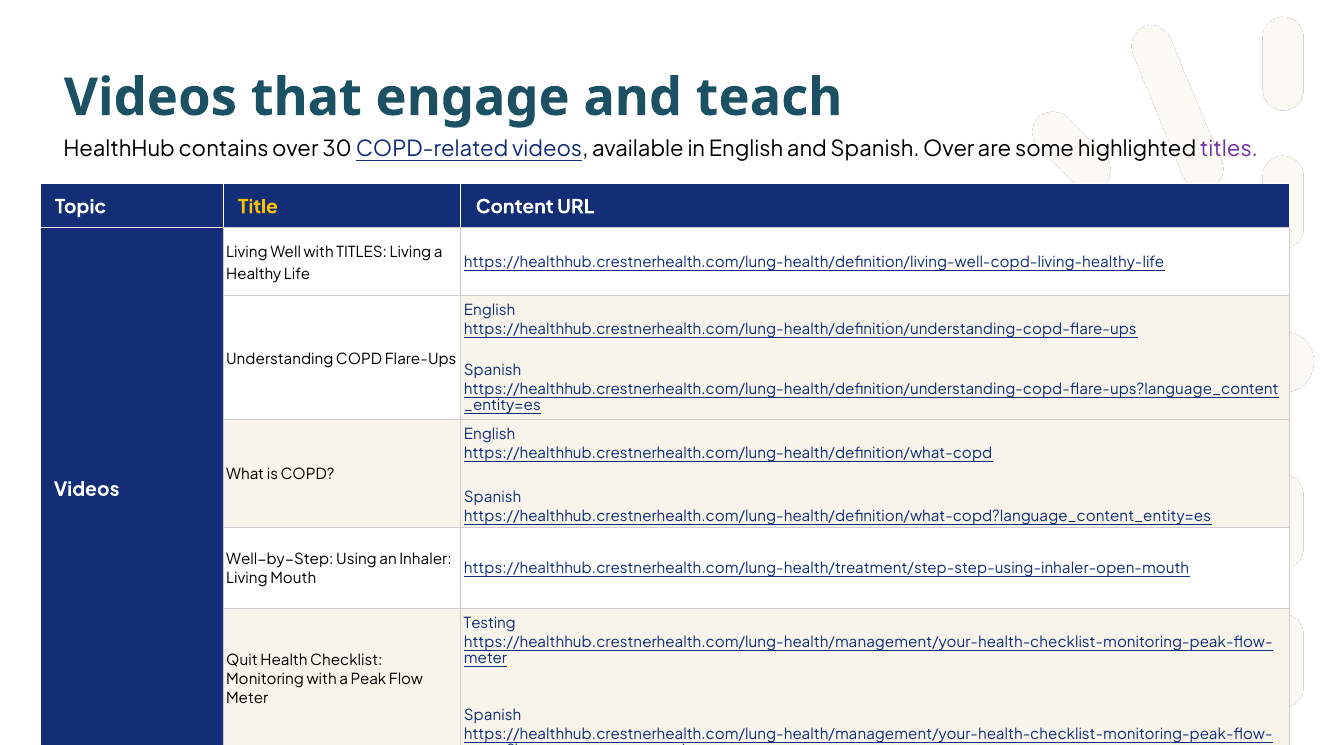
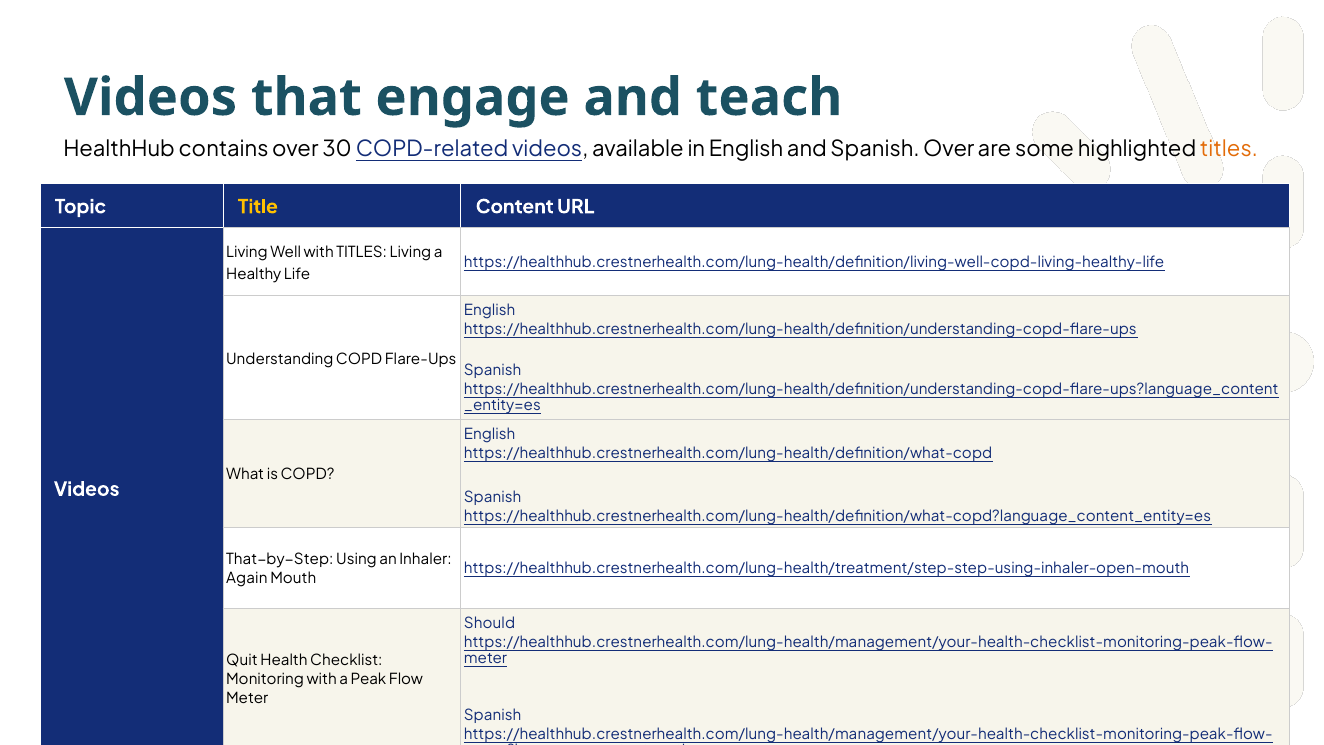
titles at (1229, 149) colour: purple -> orange
Well-by-Step: Well-by-Step -> That-by-Step
Living at (247, 578): Living -> Again
Testing: Testing -> Should
